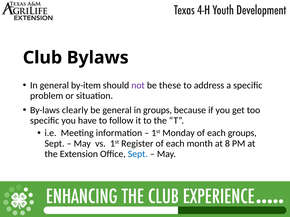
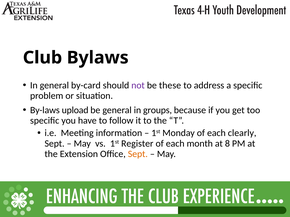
by-item: by-item -> by-card
clearly: clearly -> upload
each groups: groups -> clearly
Sept at (138, 154) colour: blue -> orange
